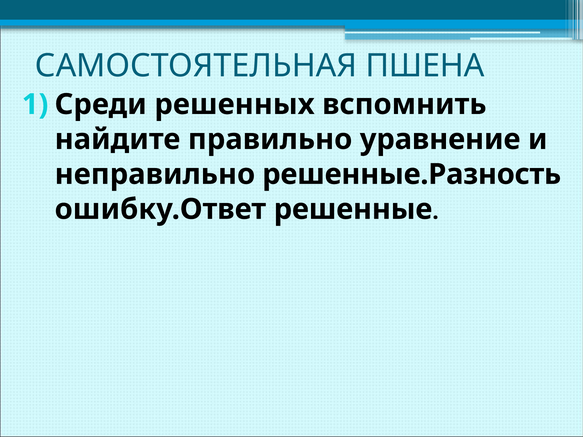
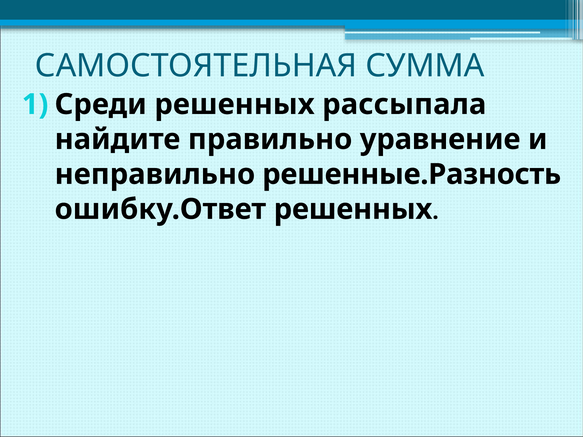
ПШЕНА: ПШЕНА -> СУММА
вспомнить: вспомнить -> рассыпала
ошибку.Ответ решенные: решенные -> решенных
